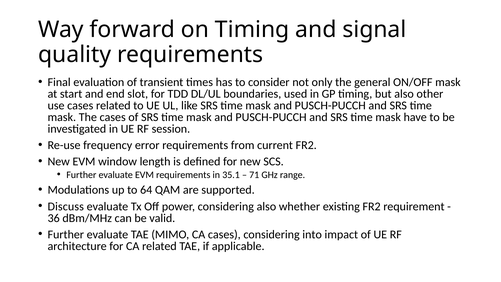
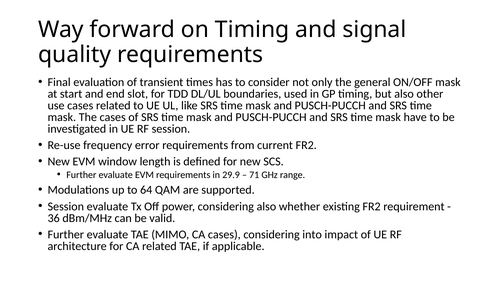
35.1: 35.1 -> 29.9
Discuss at (66, 206): Discuss -> Session
